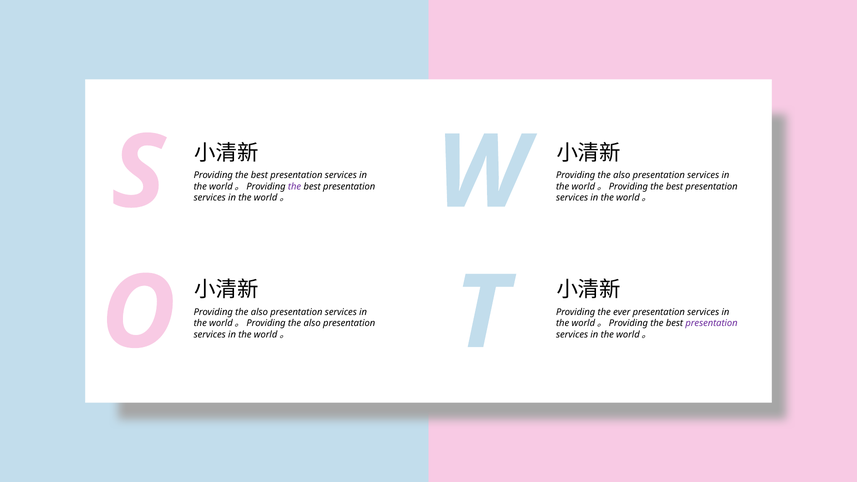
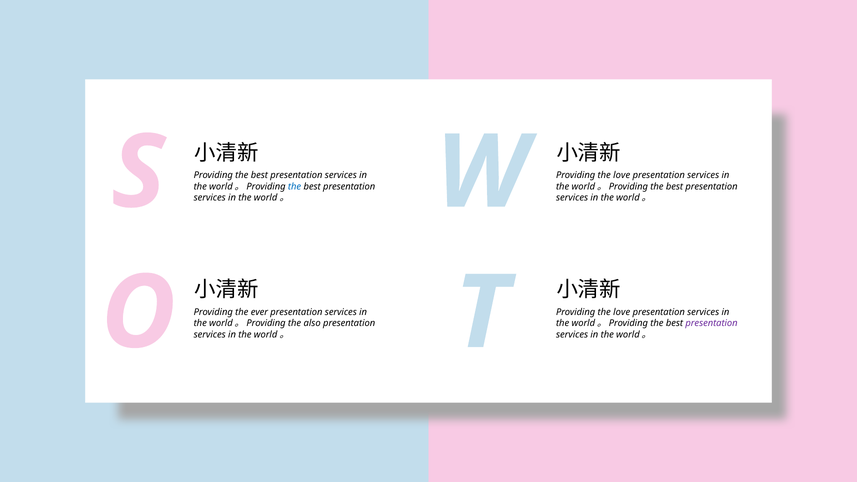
also at (622, 175): also -> love
the at (295, 187) colour: purple -> blue
also at (259, 312): also -> ever
ever at (622, 312): ever -> love
